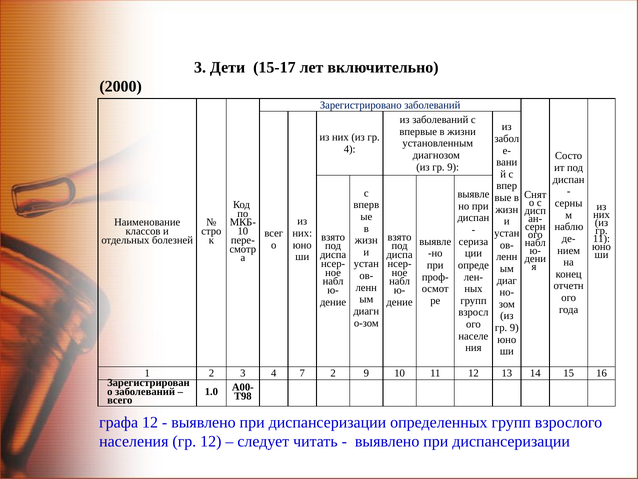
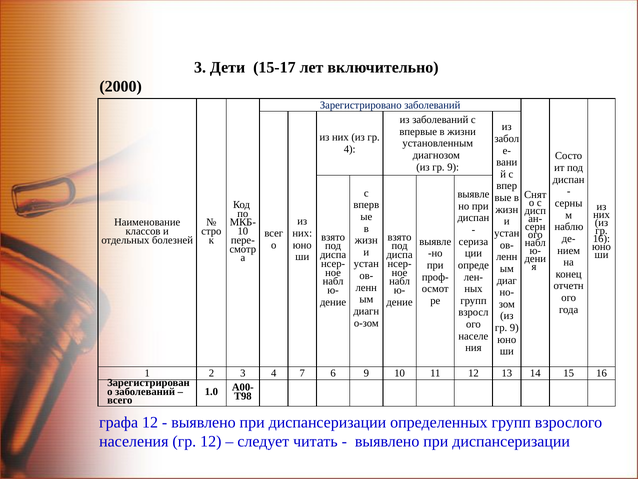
11 at (601, 239): 11 -> 16
7 2: 2 -> 6
